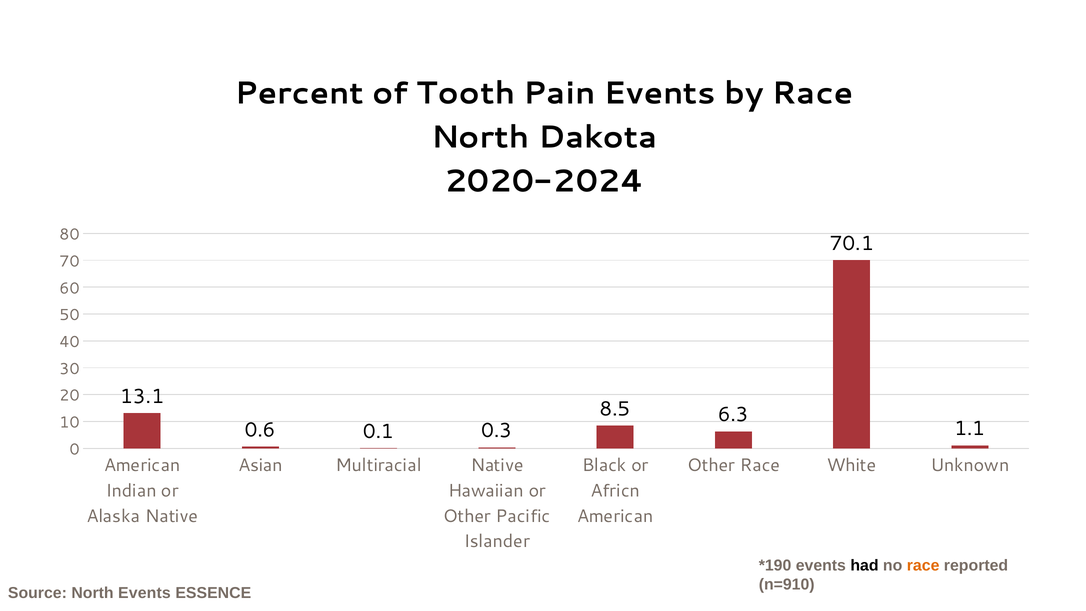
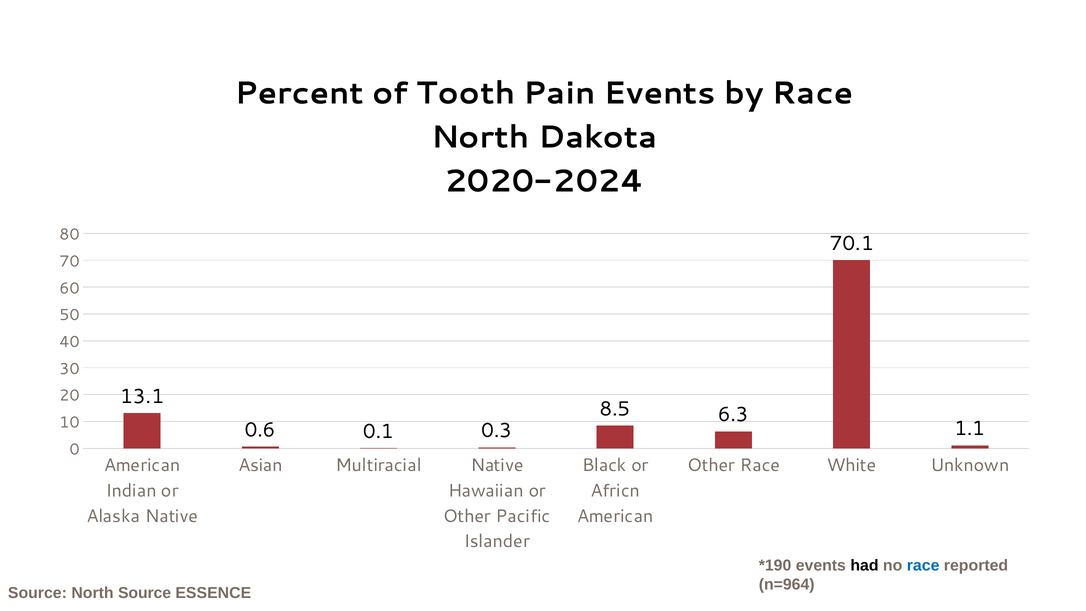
race at (923, 565) colour: orange -> blue
n=910: n=910 -> n=964
North Events: Events -> Source
